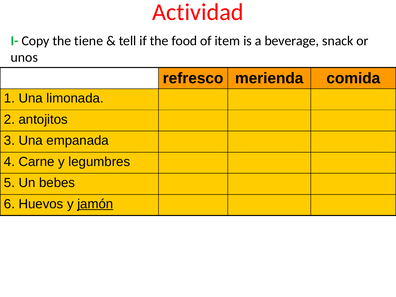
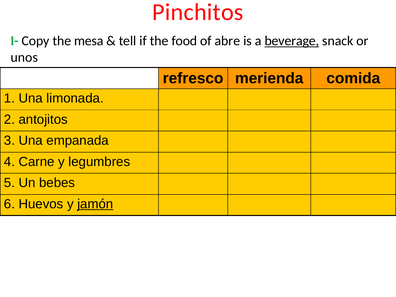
Actividad: Actividad -> Pinchitos
tiene: tiene -> mesa
item: item -> abre
beverage underline: none -> present
